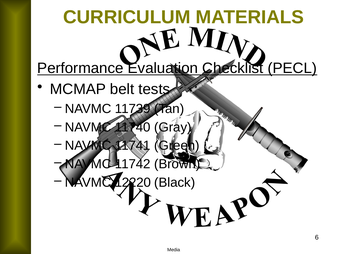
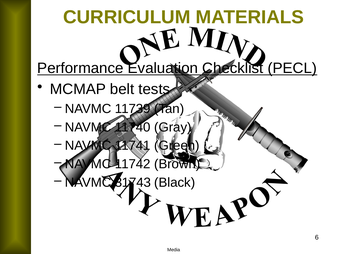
12220: 12220 -> 31743
